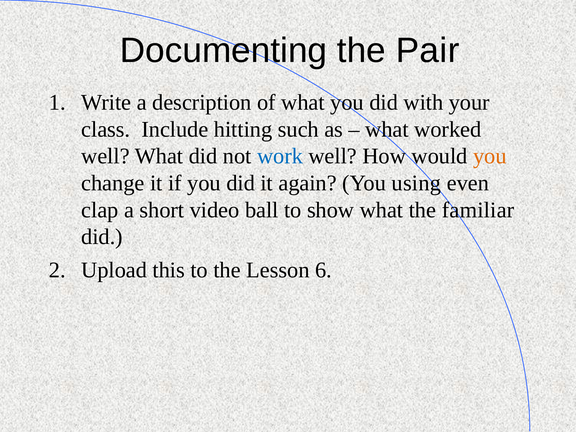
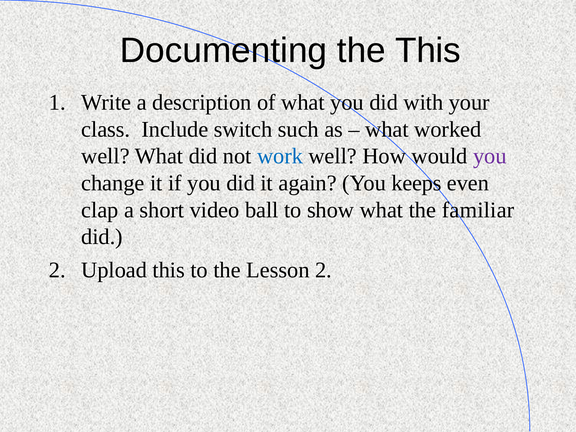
the Pair: Pair -> This
hitting: hitting -> switch
you at (490, 156) colour: orange -> purple
using: using -> keeps
Lesson 6: 6 -> 2
